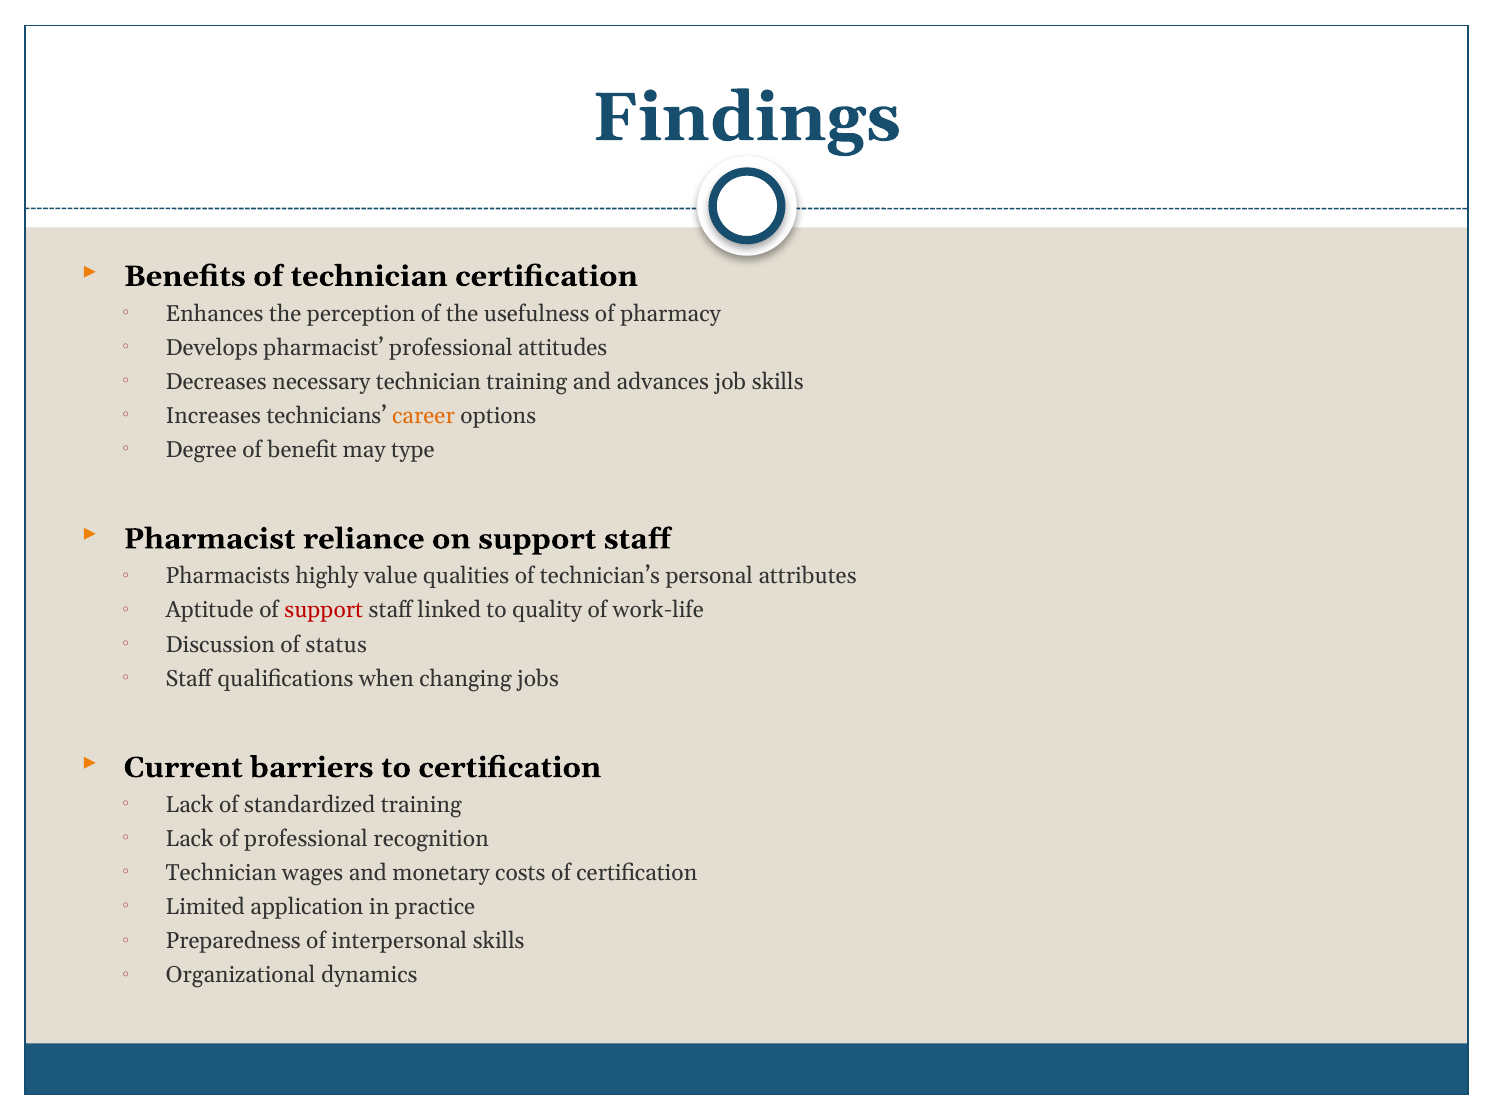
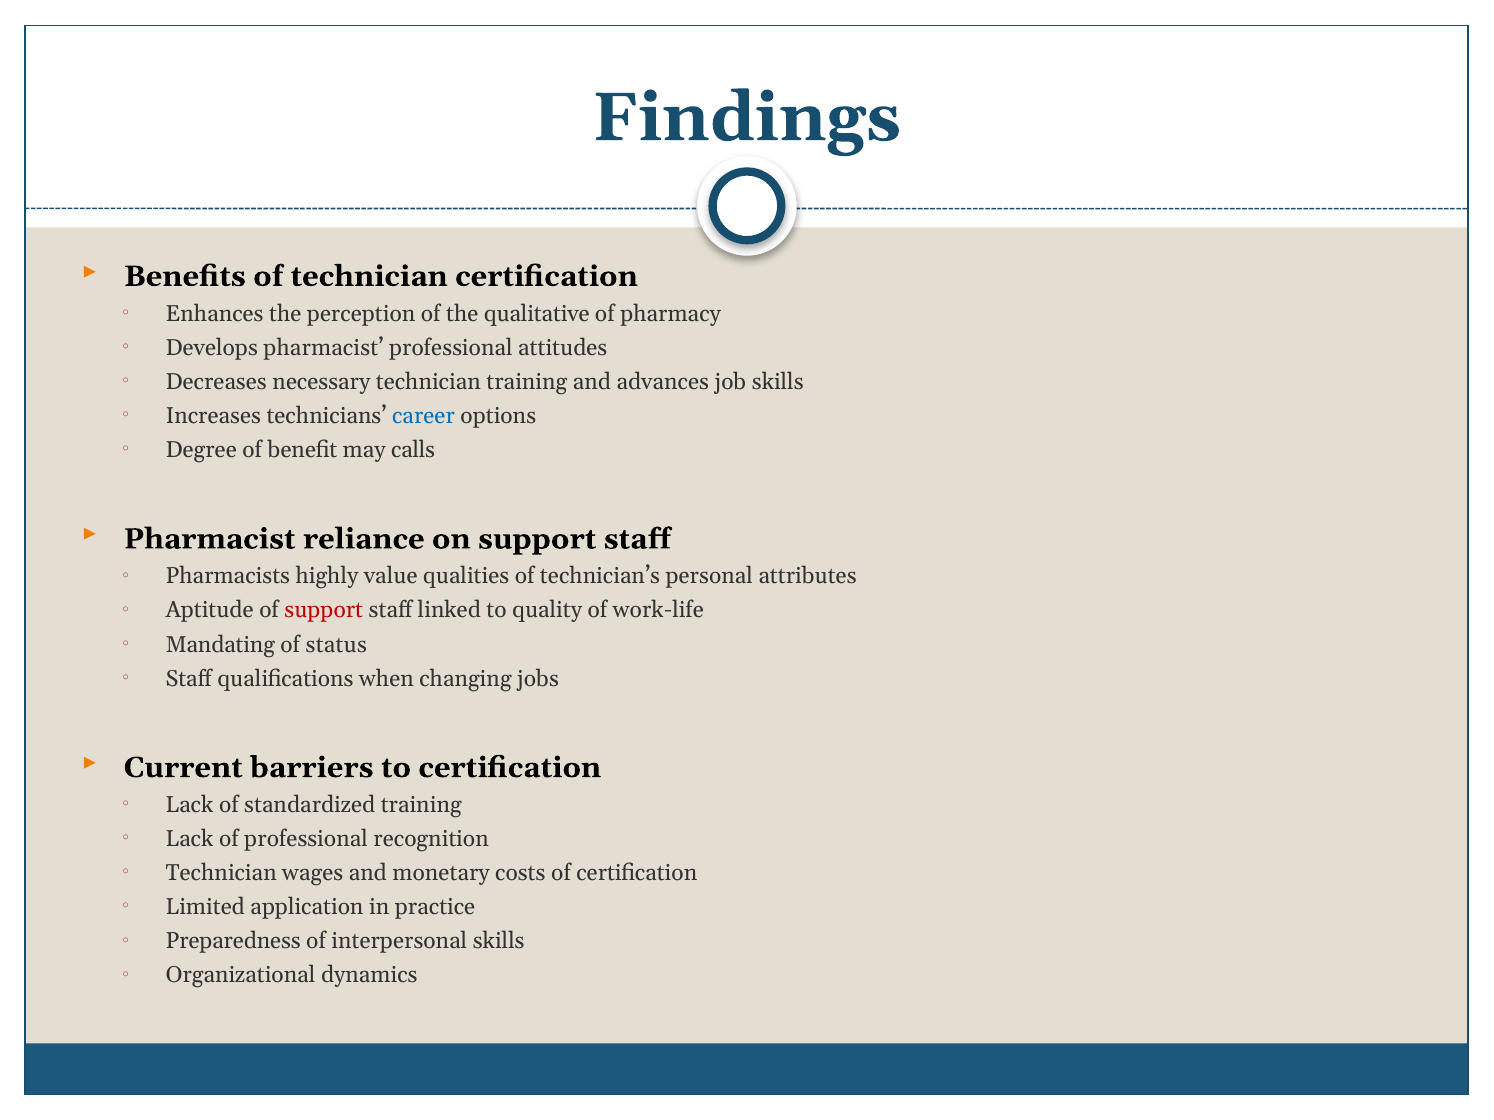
usefulness: usefulness -> qualitative
career colour: orange -> blue
type: type -> calls
Discussion: Discussion -> Mandating
